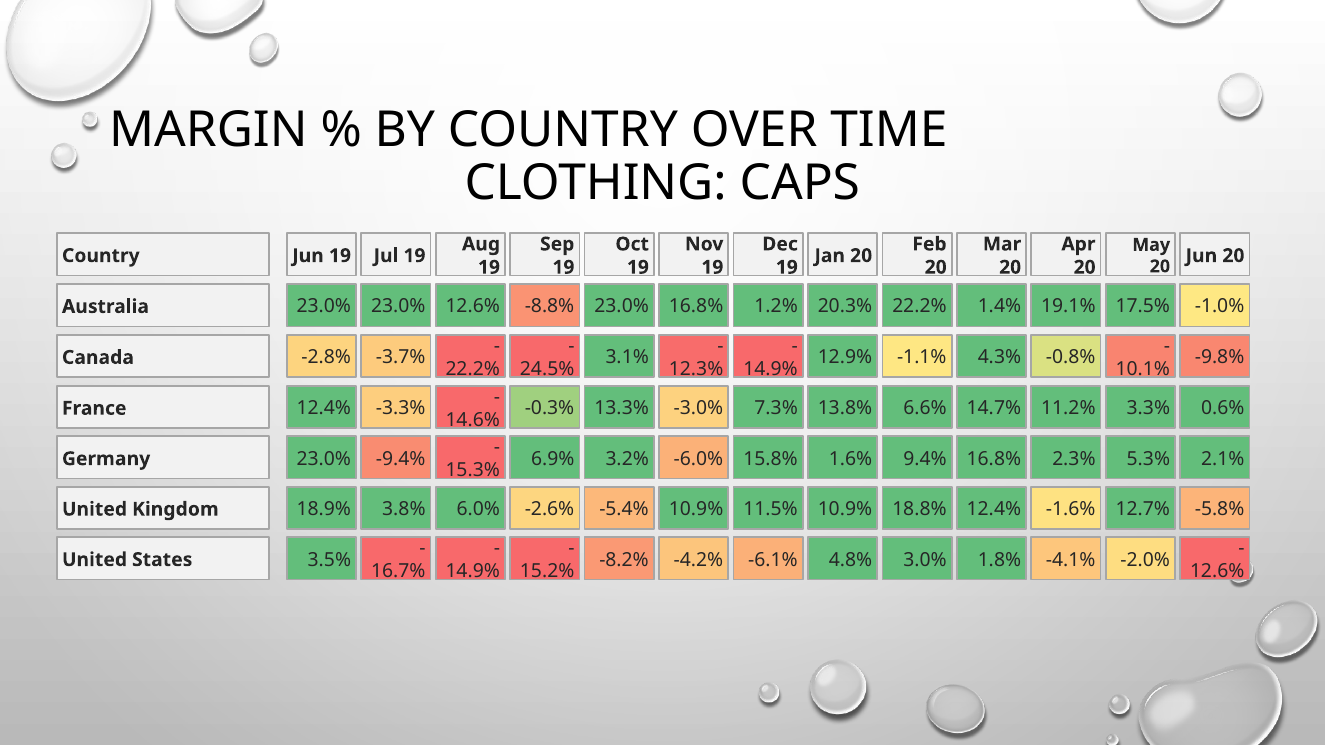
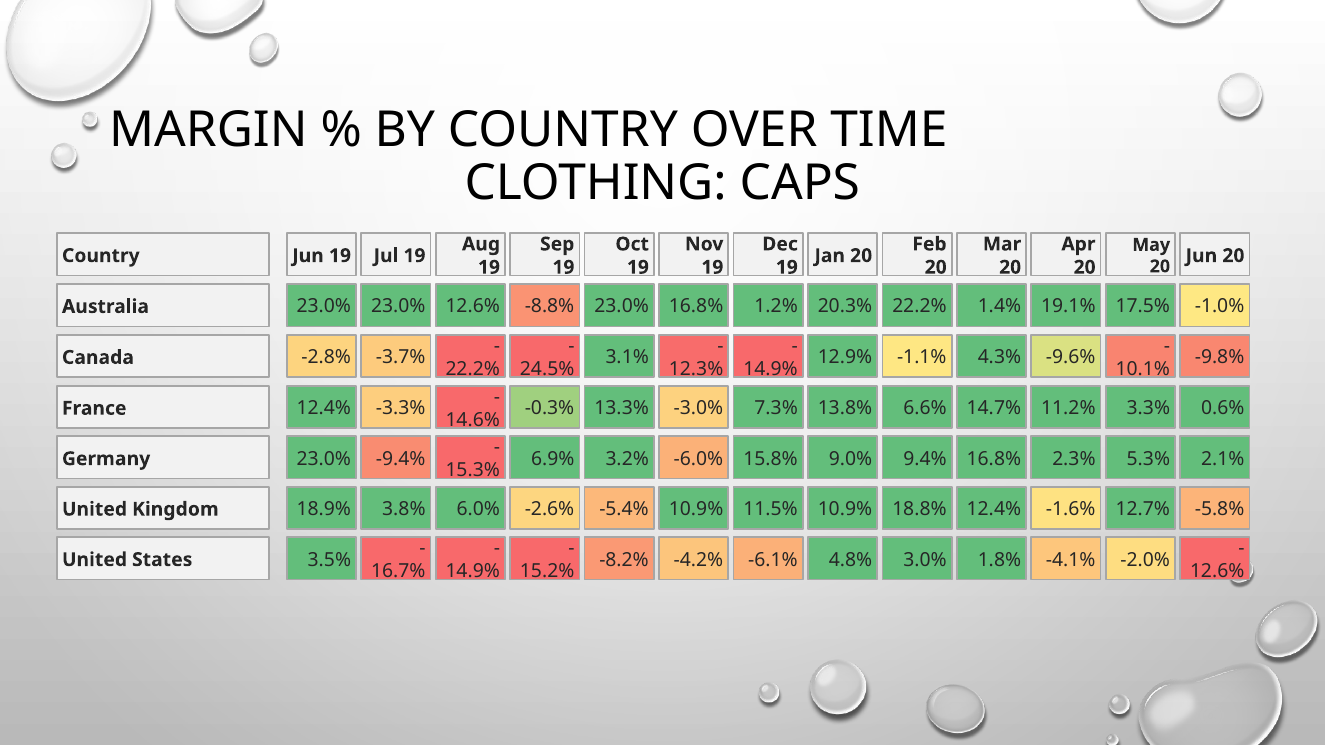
-0.8%: -0.8% -> -9.6%
1.6%: 1.6% -> 9.0%
